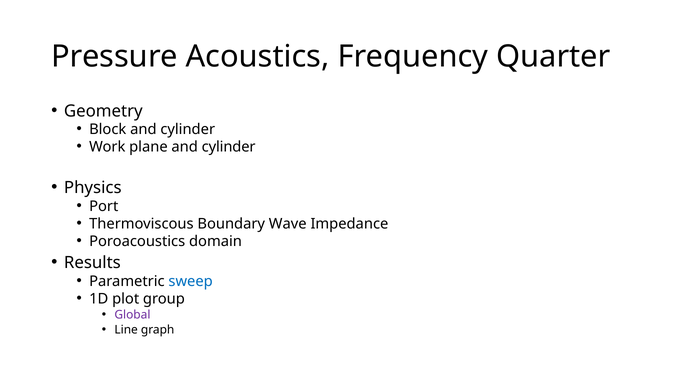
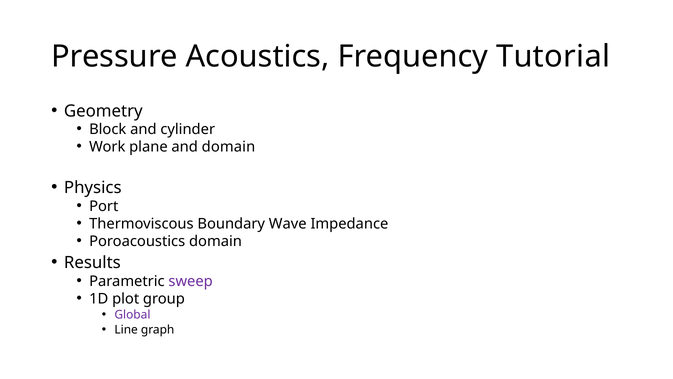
Quarter: Quarter -> Tutorial
plane and cylinder: cylinder -> domain
sweep colour: blue -> purple
